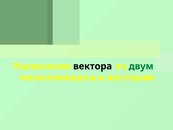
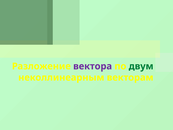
вектора colour: black -> purple
